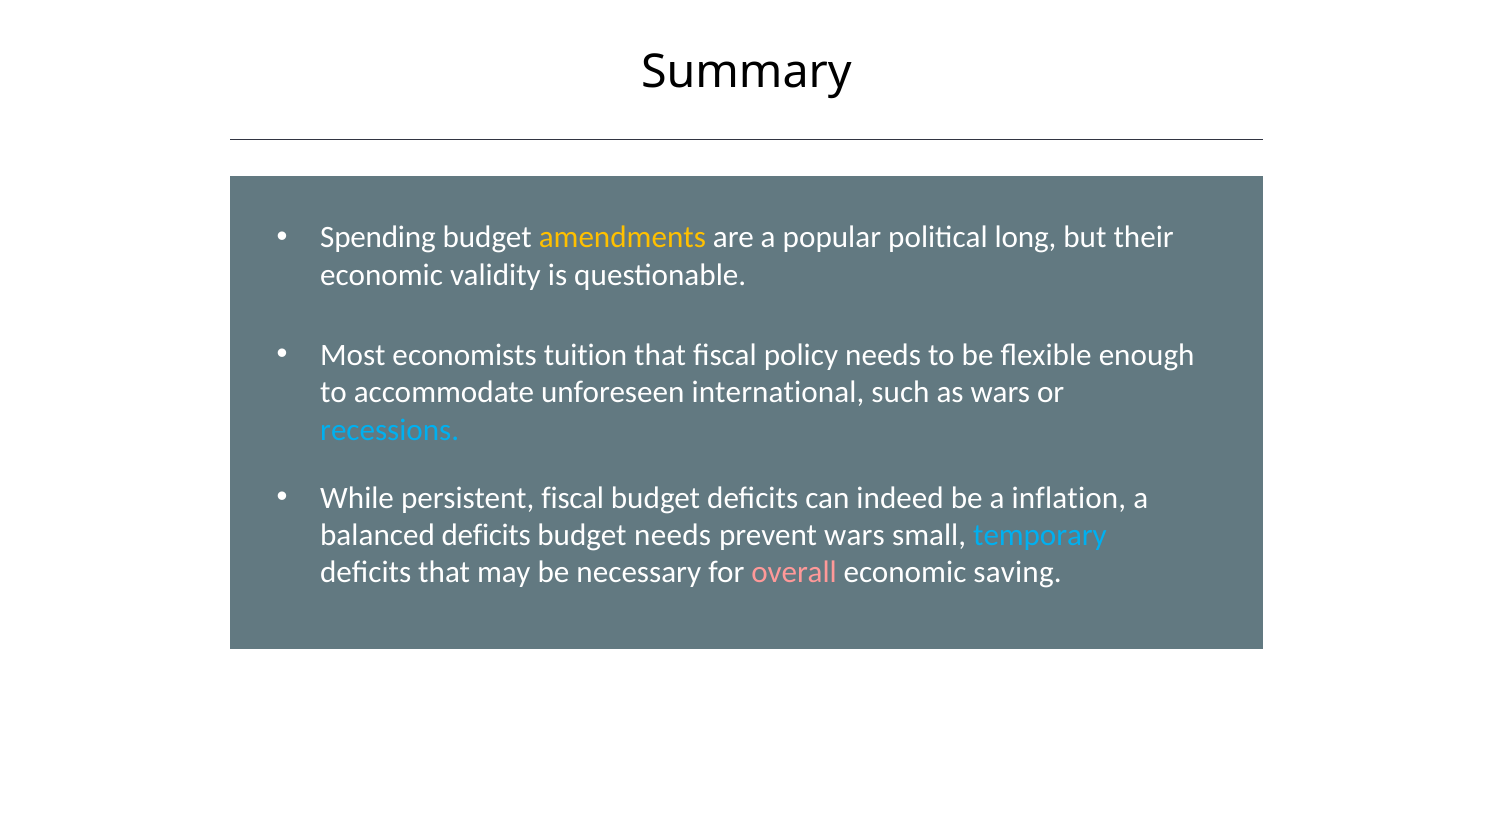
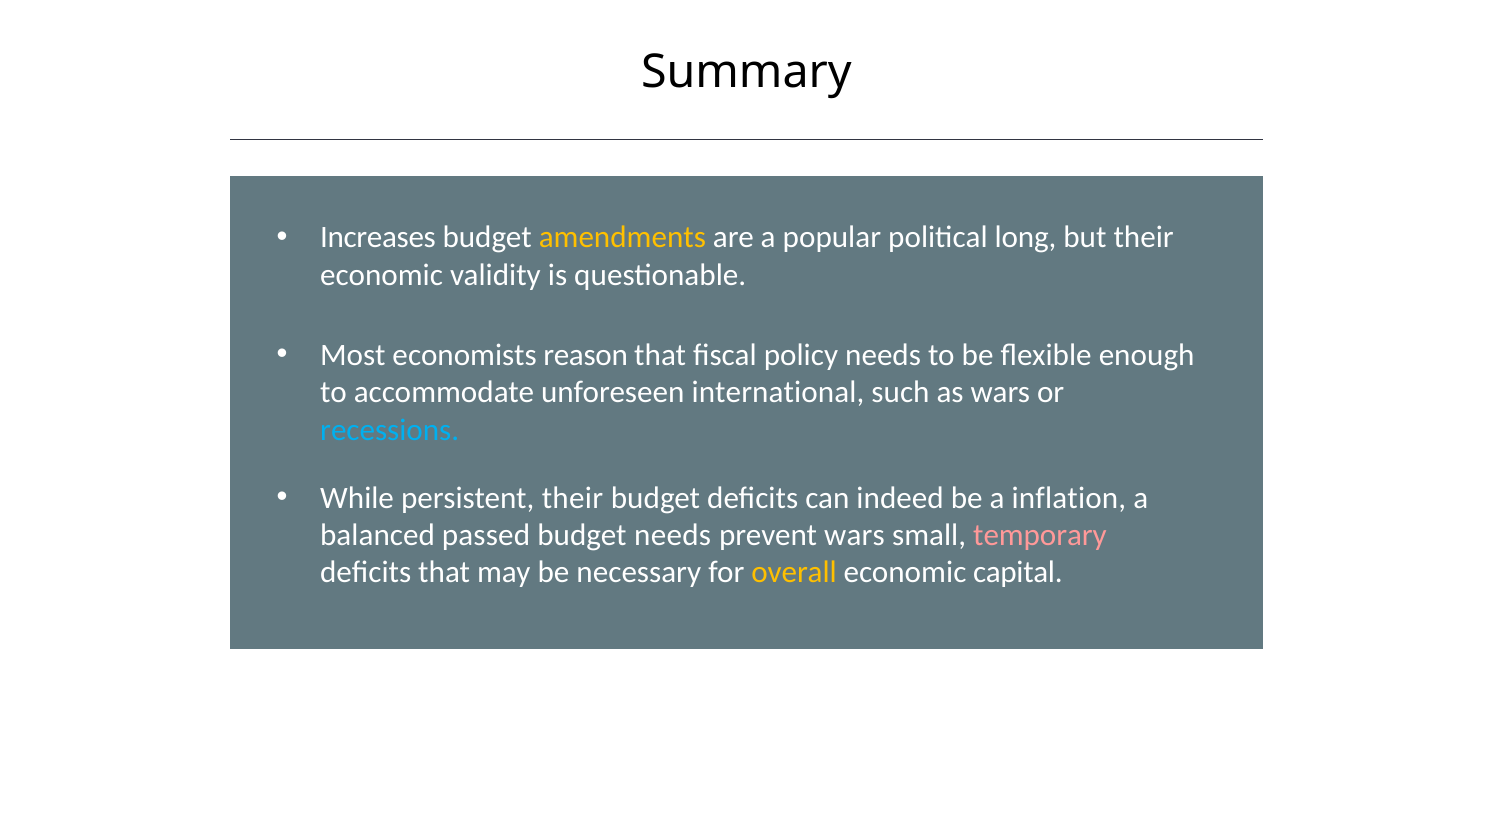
Spending: Spending -> Increases
tuition: tuition -> reason
persistent fiscal: fiscal -> their
balanced deficits: deficits -> passed
temporary colour: light blue -> pink
overall colour: pink -> yellow
saving: saving -> capital
